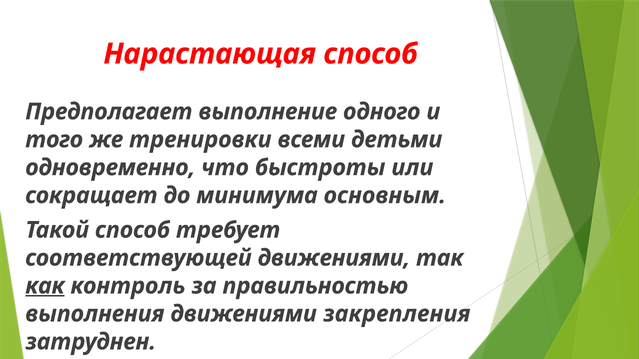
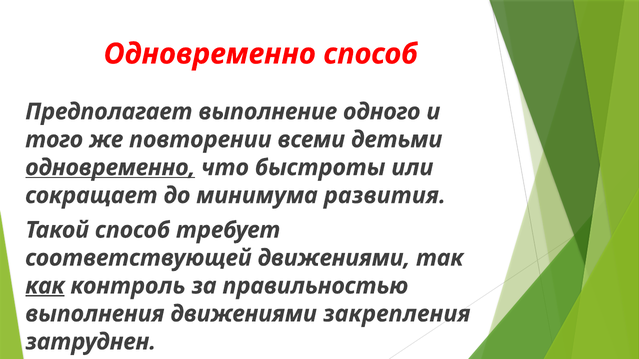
Нарастающая at (210, 54): Нарастающая -> Одновременно
тренировки: тренировки -> повторении
одновременно at (110, 168) underline: none -> present
основным: основным -> развития
